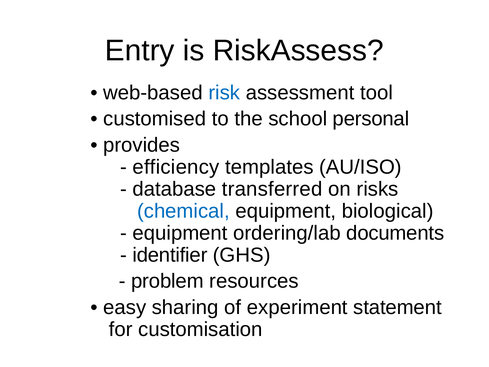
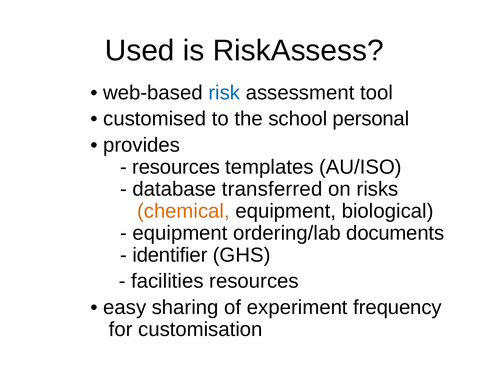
Entry: Entry -> Used
efficiency at (176, 167): efficiency -> resources
chemical colour: blue -> orange
problem: problem -> facilities
statement: statement -> frequency
